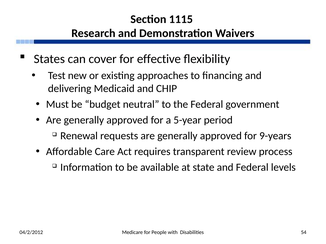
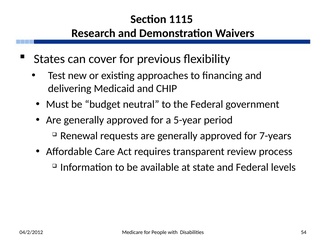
effective: effective -> previous
9-years: 9-years -> 7-years
